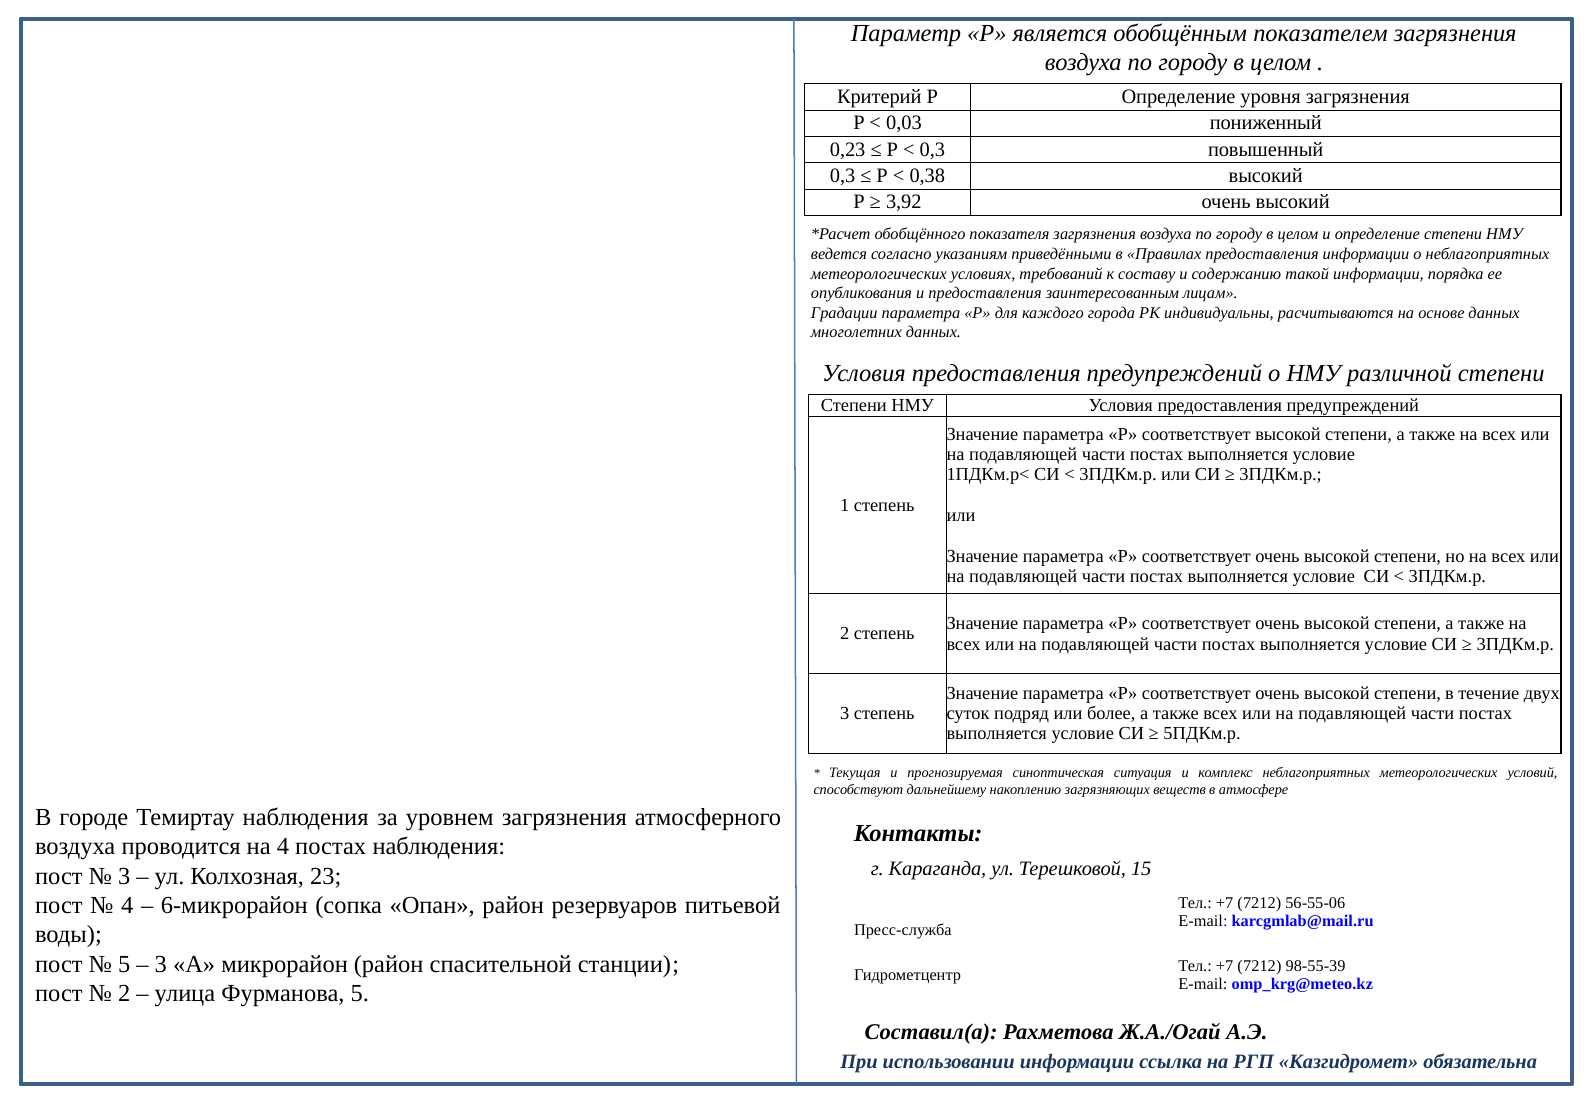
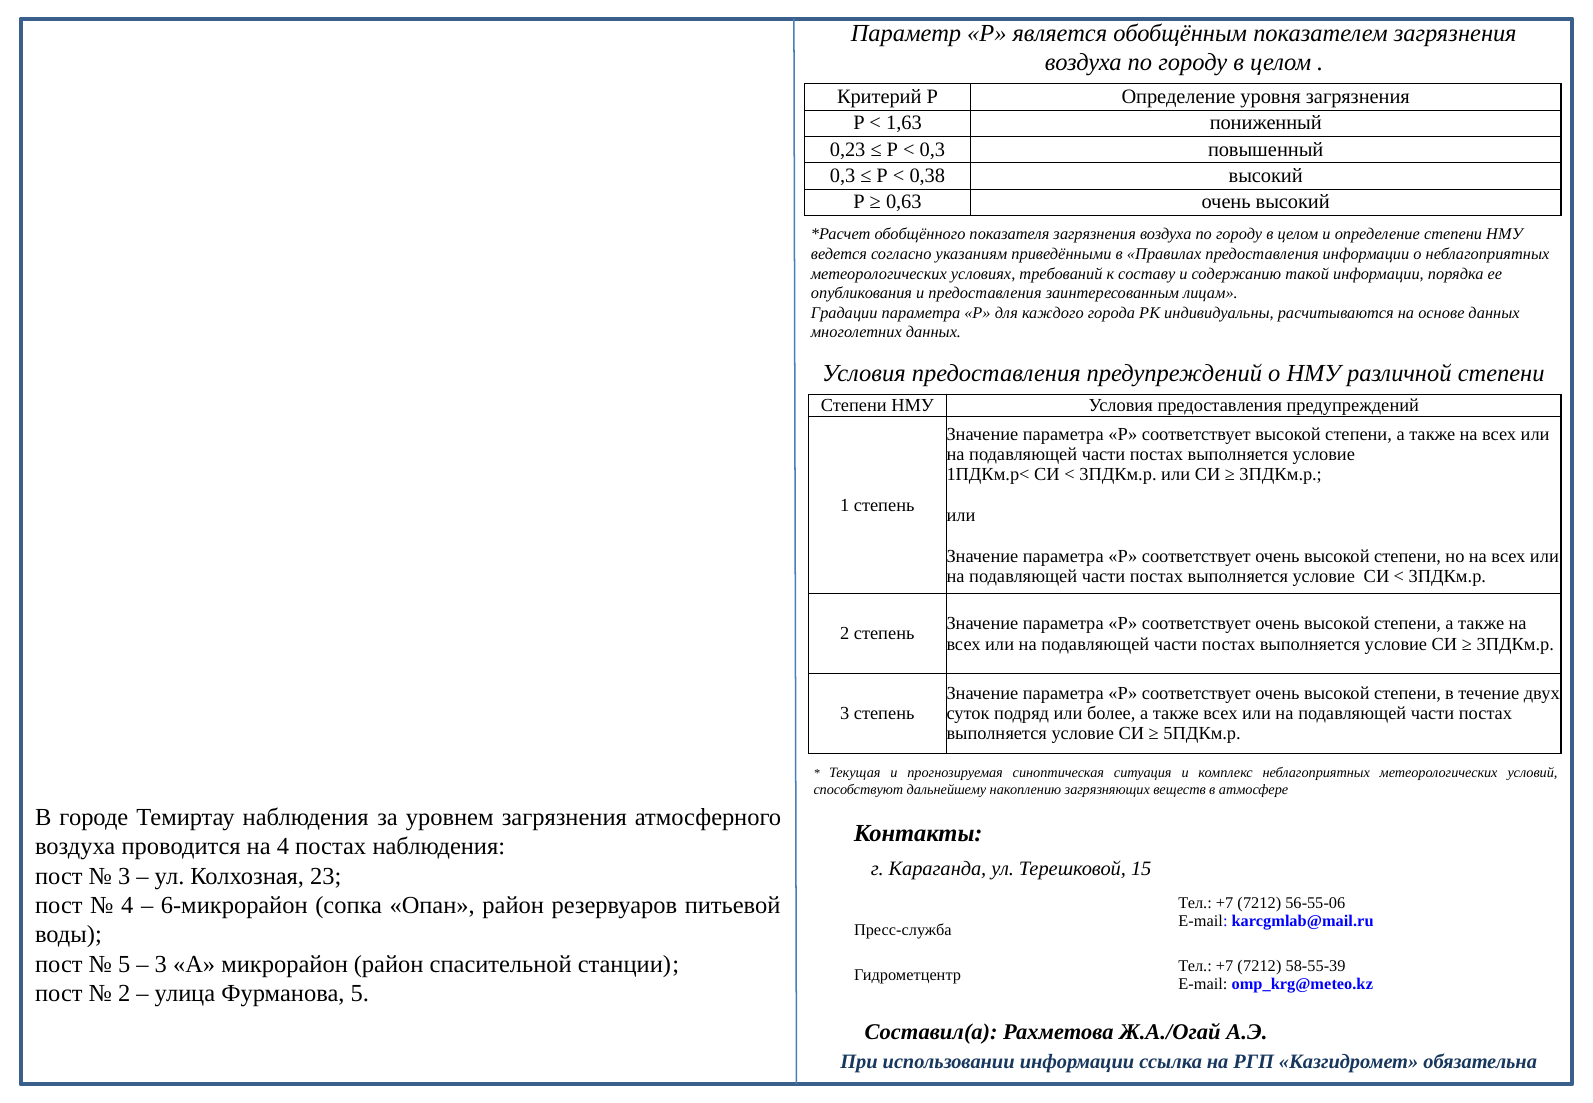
0,03: 0,03 -> 1,63
3,92: 3,92 -> 0,63
98-55-39: 98-55-39 -> 58-55-39
